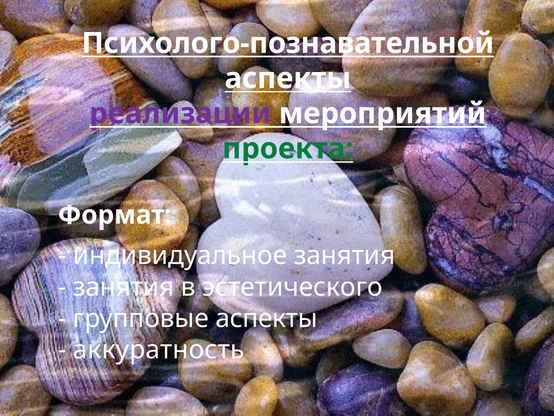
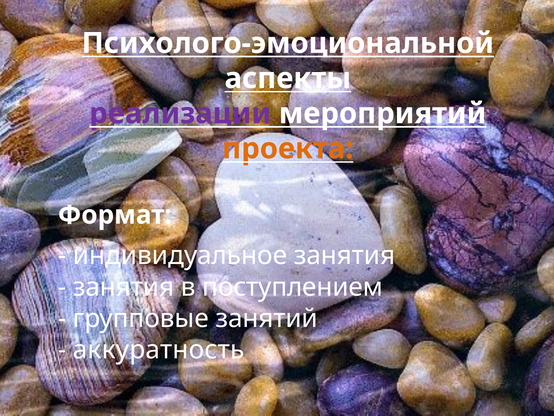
Психолого-познавательной: Психолого-познавательной -> Психолого-эмоциональной
проекта colour: green -> orange
эстетического: эстетического -> поступлением
групповые аспекты: аспекты -> занятий
